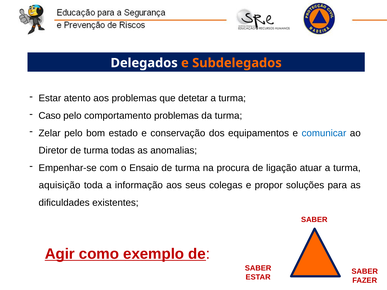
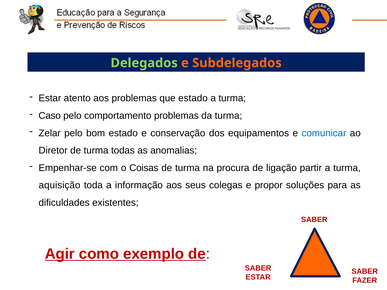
Delegados colour: white -> light green
que detetar: detetar -> estado
Ensaio: Ensaio -> Coisas
atuar: atuar -> partir
